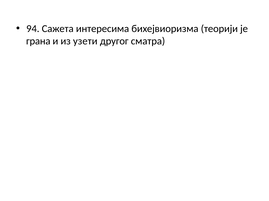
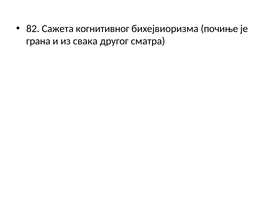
94: 94 -> 82
интересима: интересима -> когнитивног
теорији: теорији -> почиње
узети: узети -> свака
